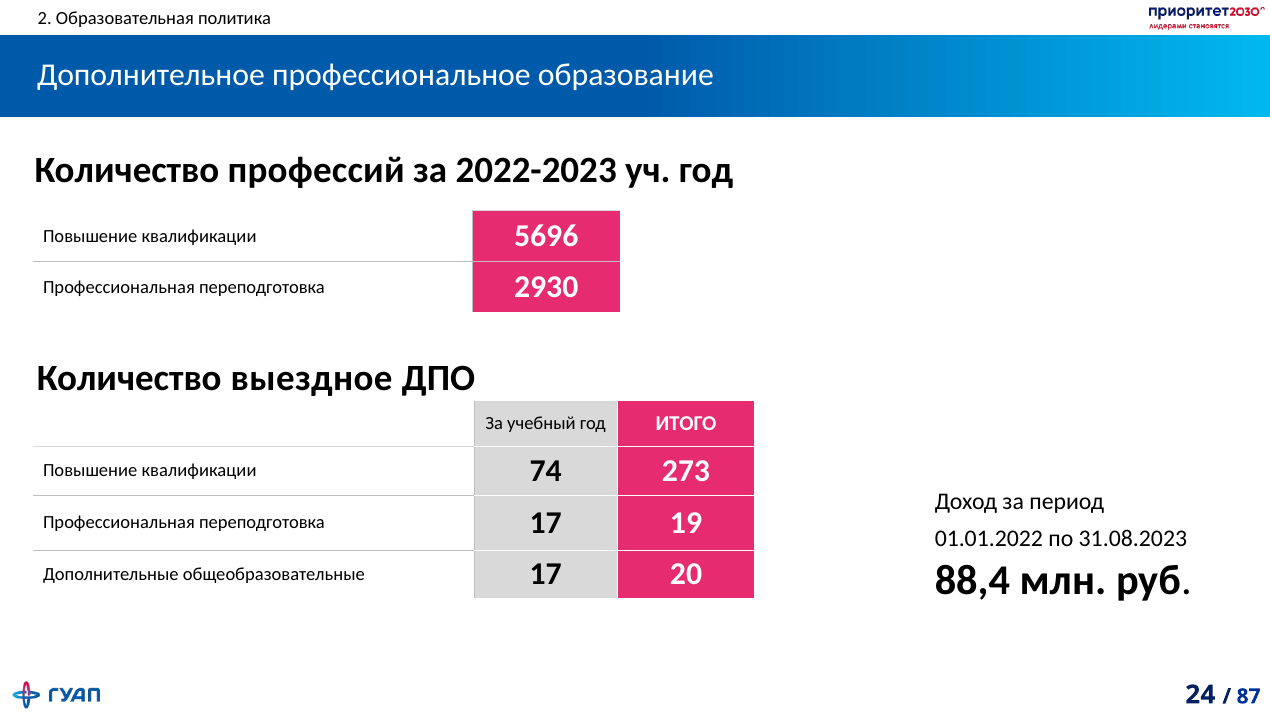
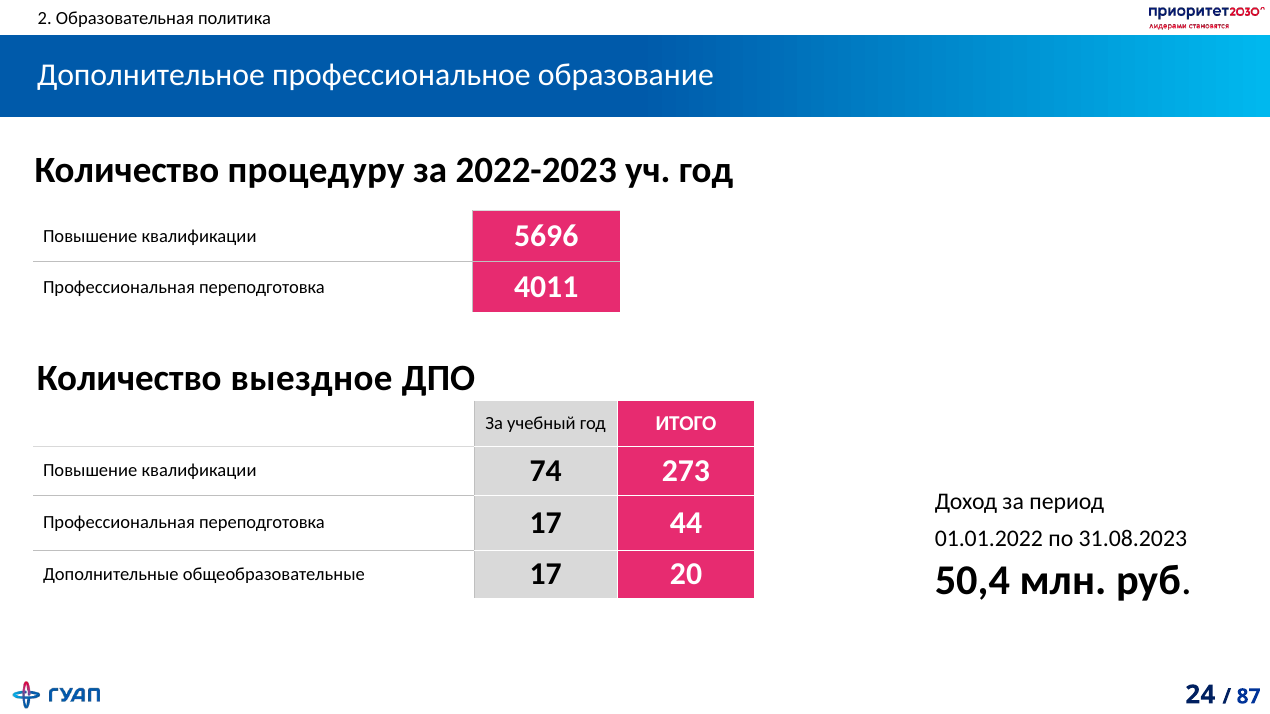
профессий: профессий -> процедуру
2930: 2930 -> 4011
19: 19 -> 44
88,4: 88,4 -> 50,4
